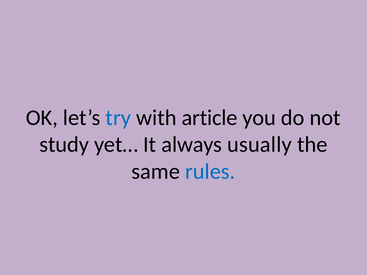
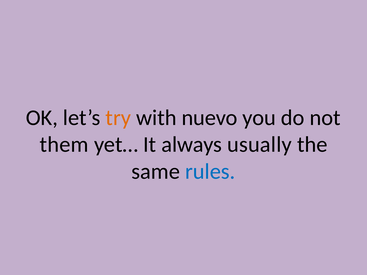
try colour: blue -> orange
article: article -> nuevo
study: study -> them
